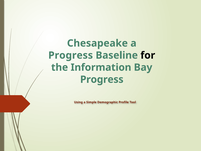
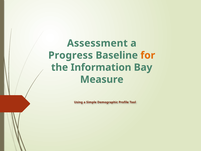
Chesapeake: Chesapeake -> Assessment
for colour: black -> orange
Progress at (102, 79): Progress -> Measure
